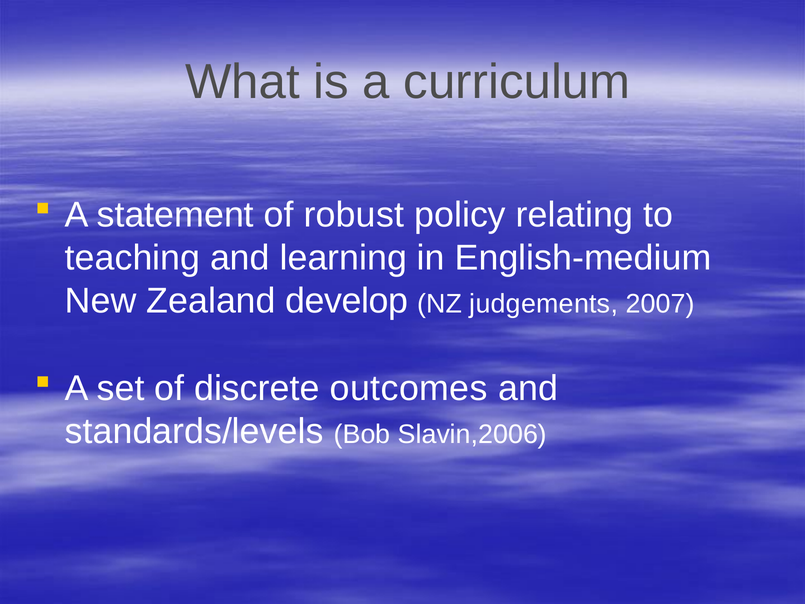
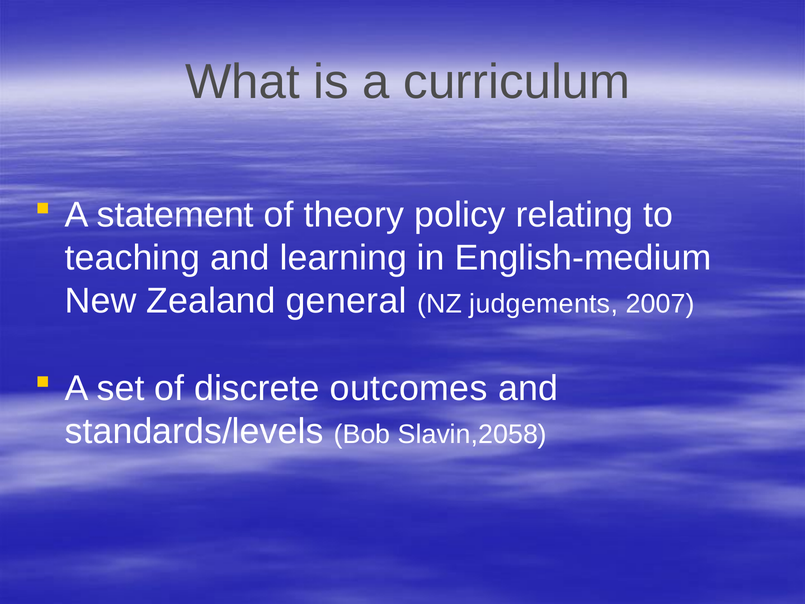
robust: robust -> theory
develop: develop -> general
Slavin,2006: Slavin,2006 -> Slavin,2058
